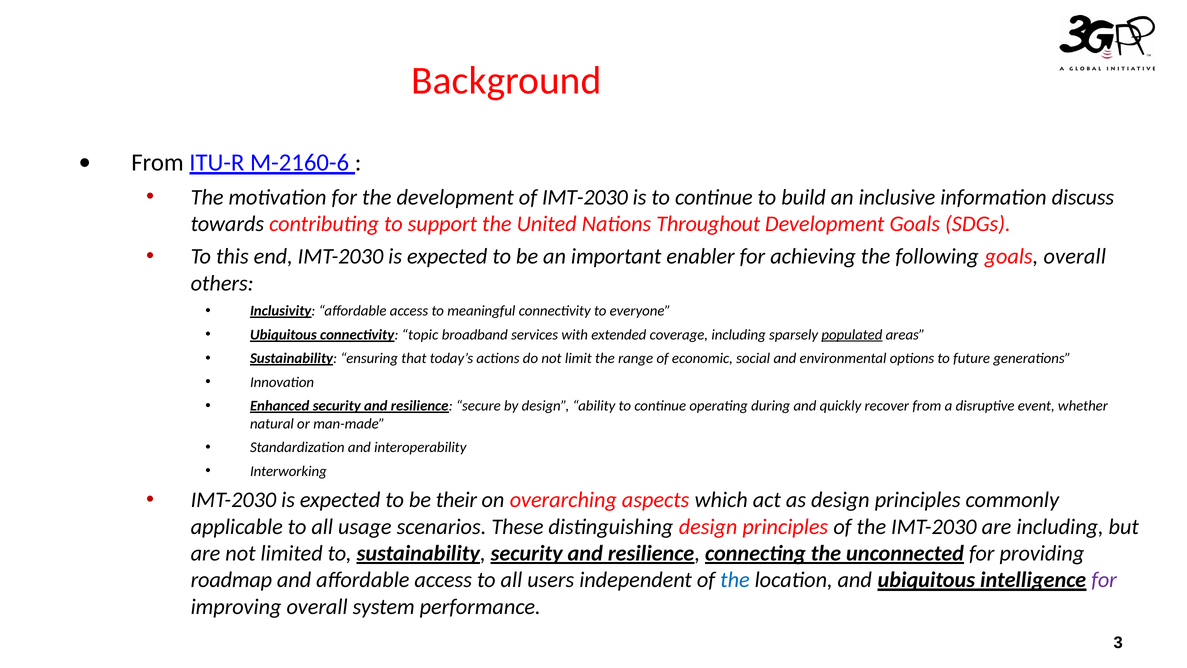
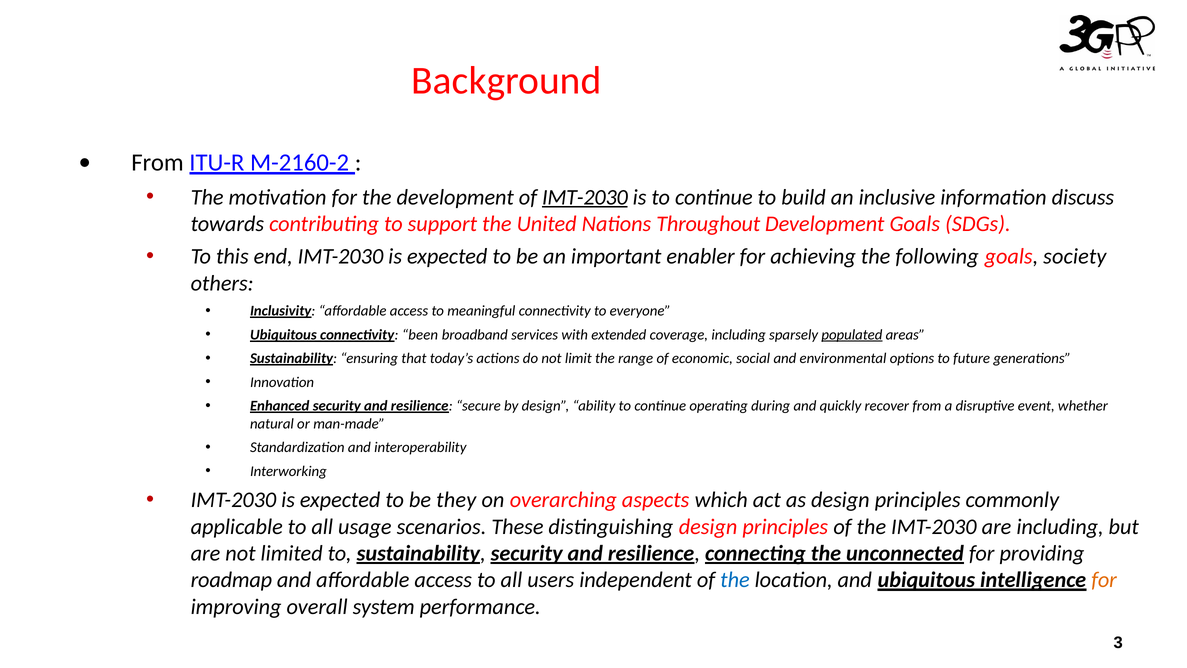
M-2160-6: M-2160-6 -> M-2160-2
IMT-2030 at (585, 197) underline: none -> present
goals overall: overall -> society
topic: topic -> been
their: their -> they
for at (1104, 580) colour: purple -> orange
